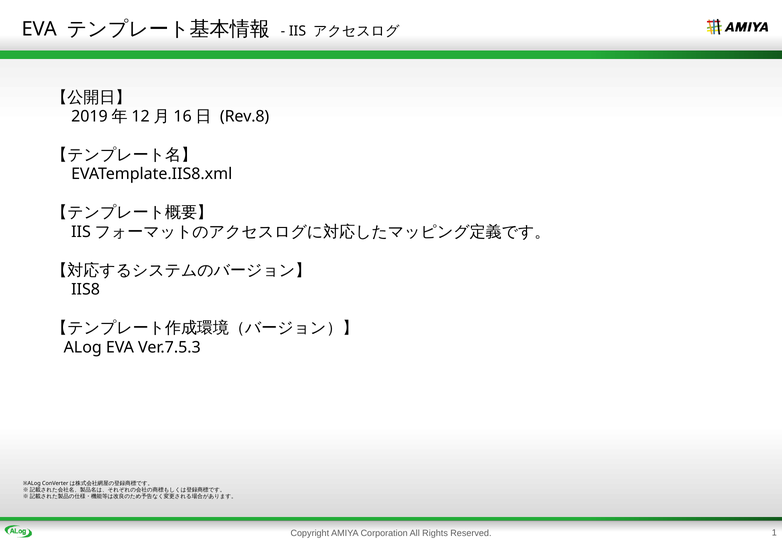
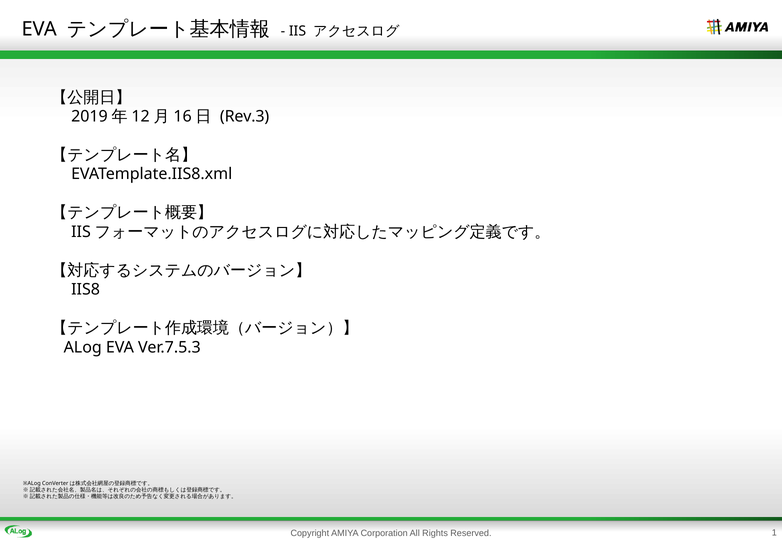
Rev.8: Rev.8 -> Rev.3
